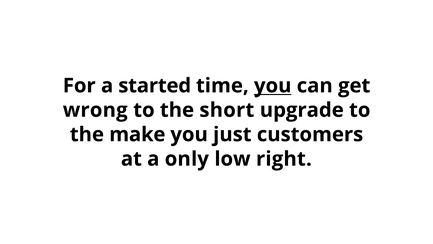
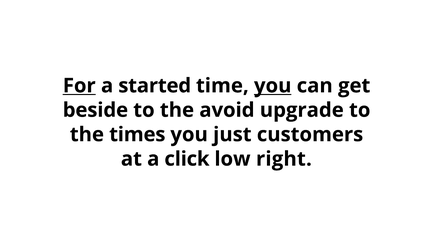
For underline: none -> present
wrong: wrong -> beside
short: short -> avoid
make: make -> times
only: only -> click
